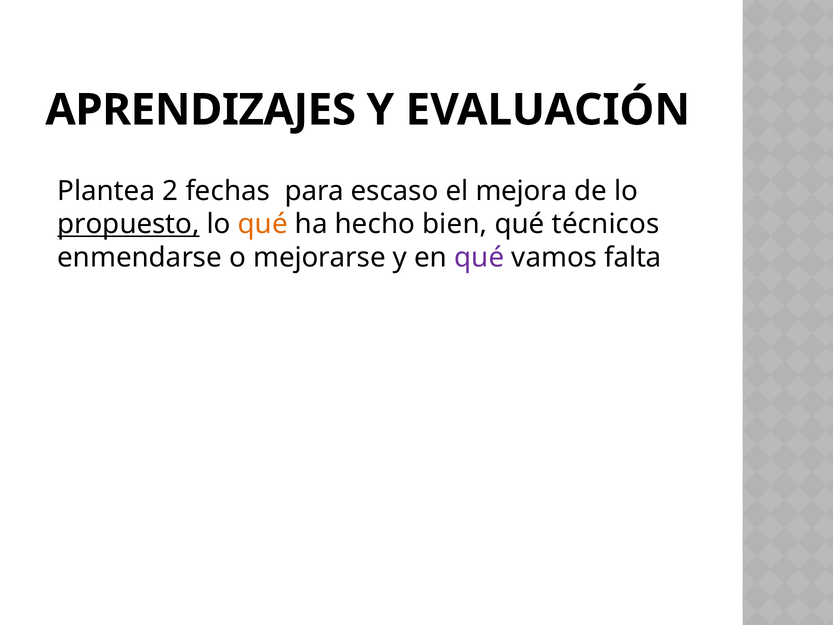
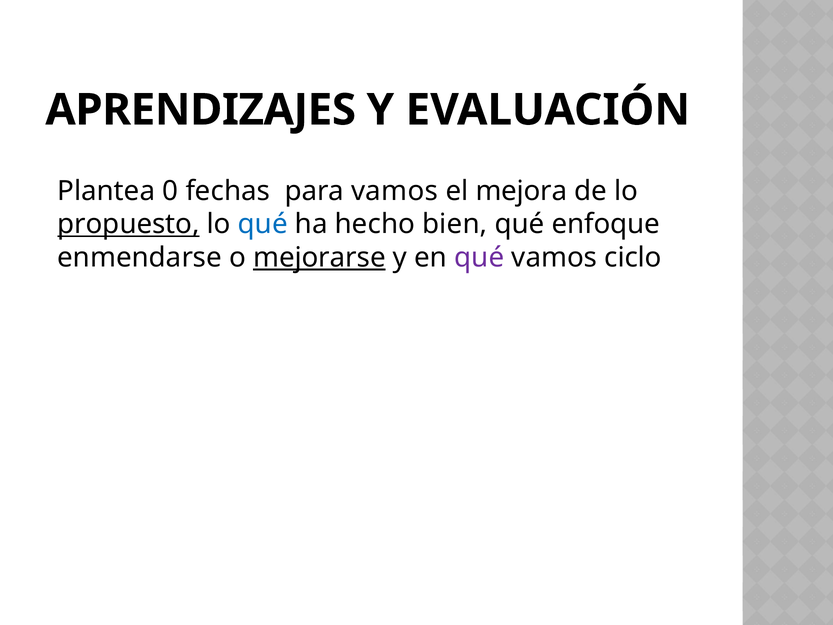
2: 2 -> 0
para escaso: escaso -> vamos
qué at (263, 224) colour: orange -> blue
técnicos: técnicos -> enfoque
mejorarse underline: none -> present
falta: falta -> ciclo
